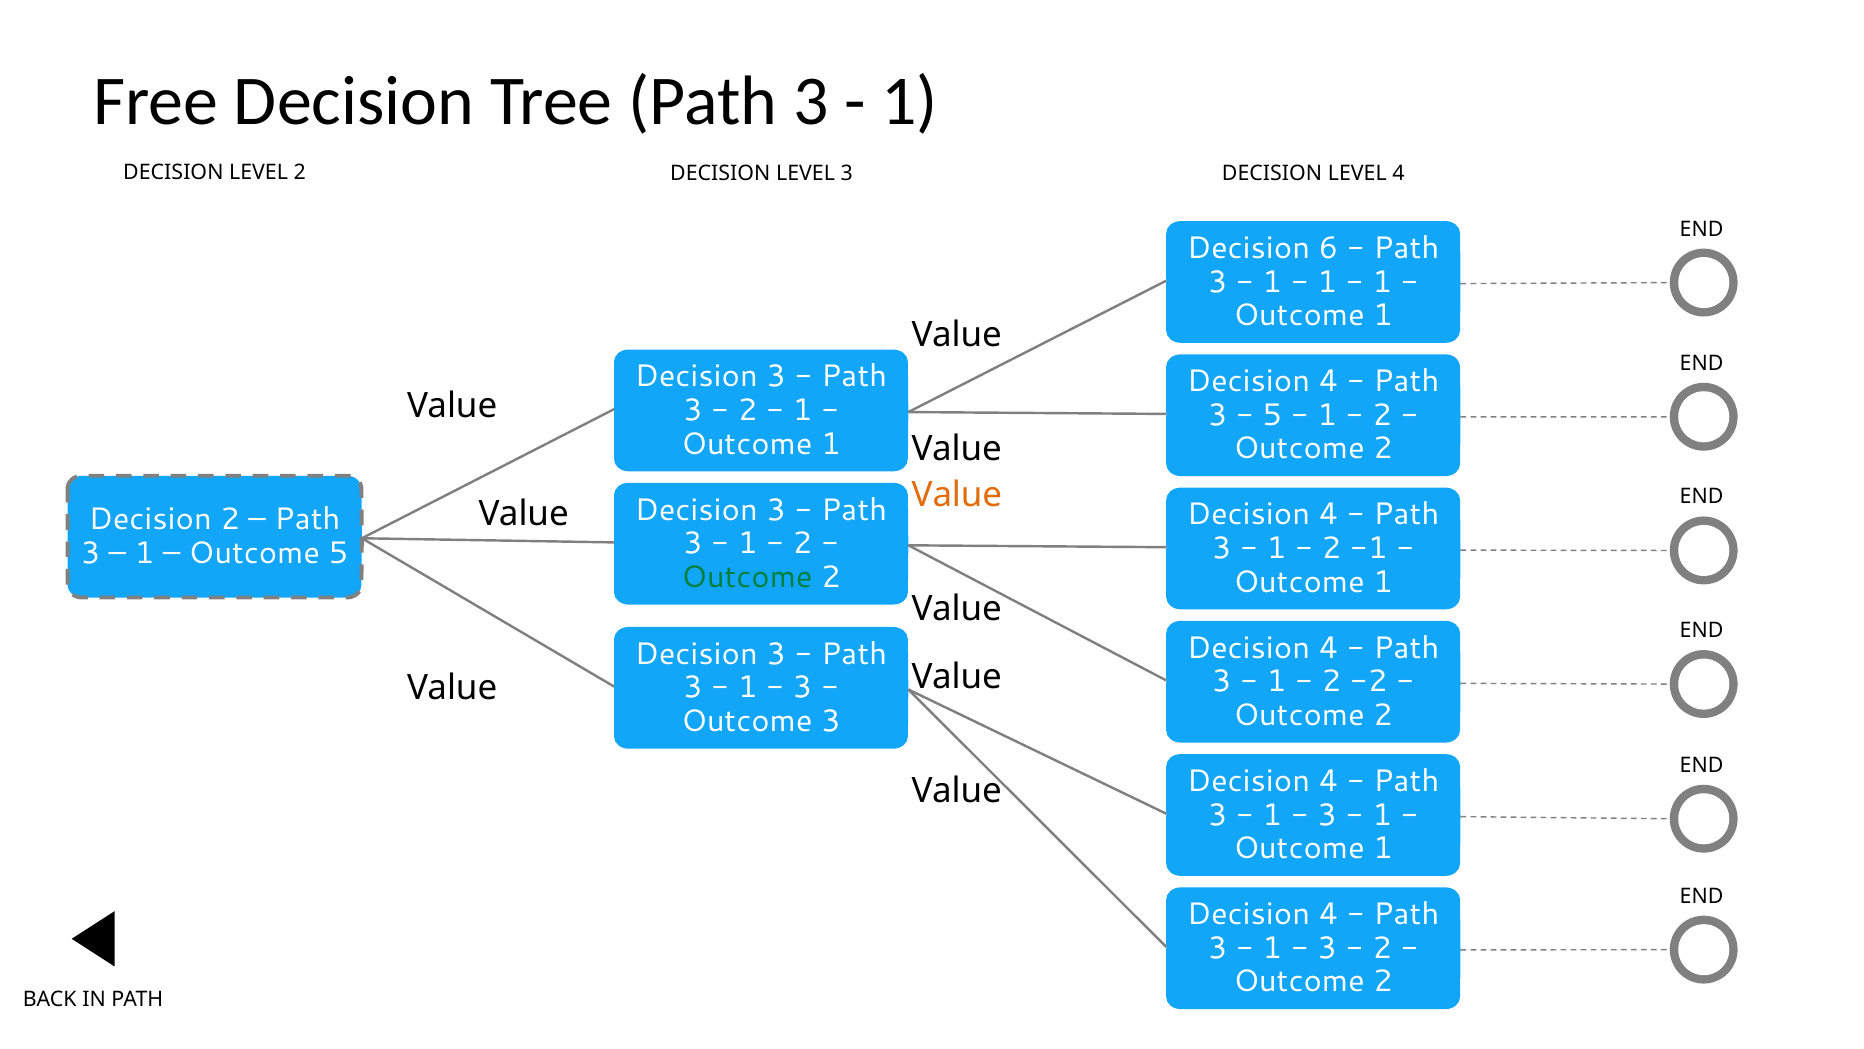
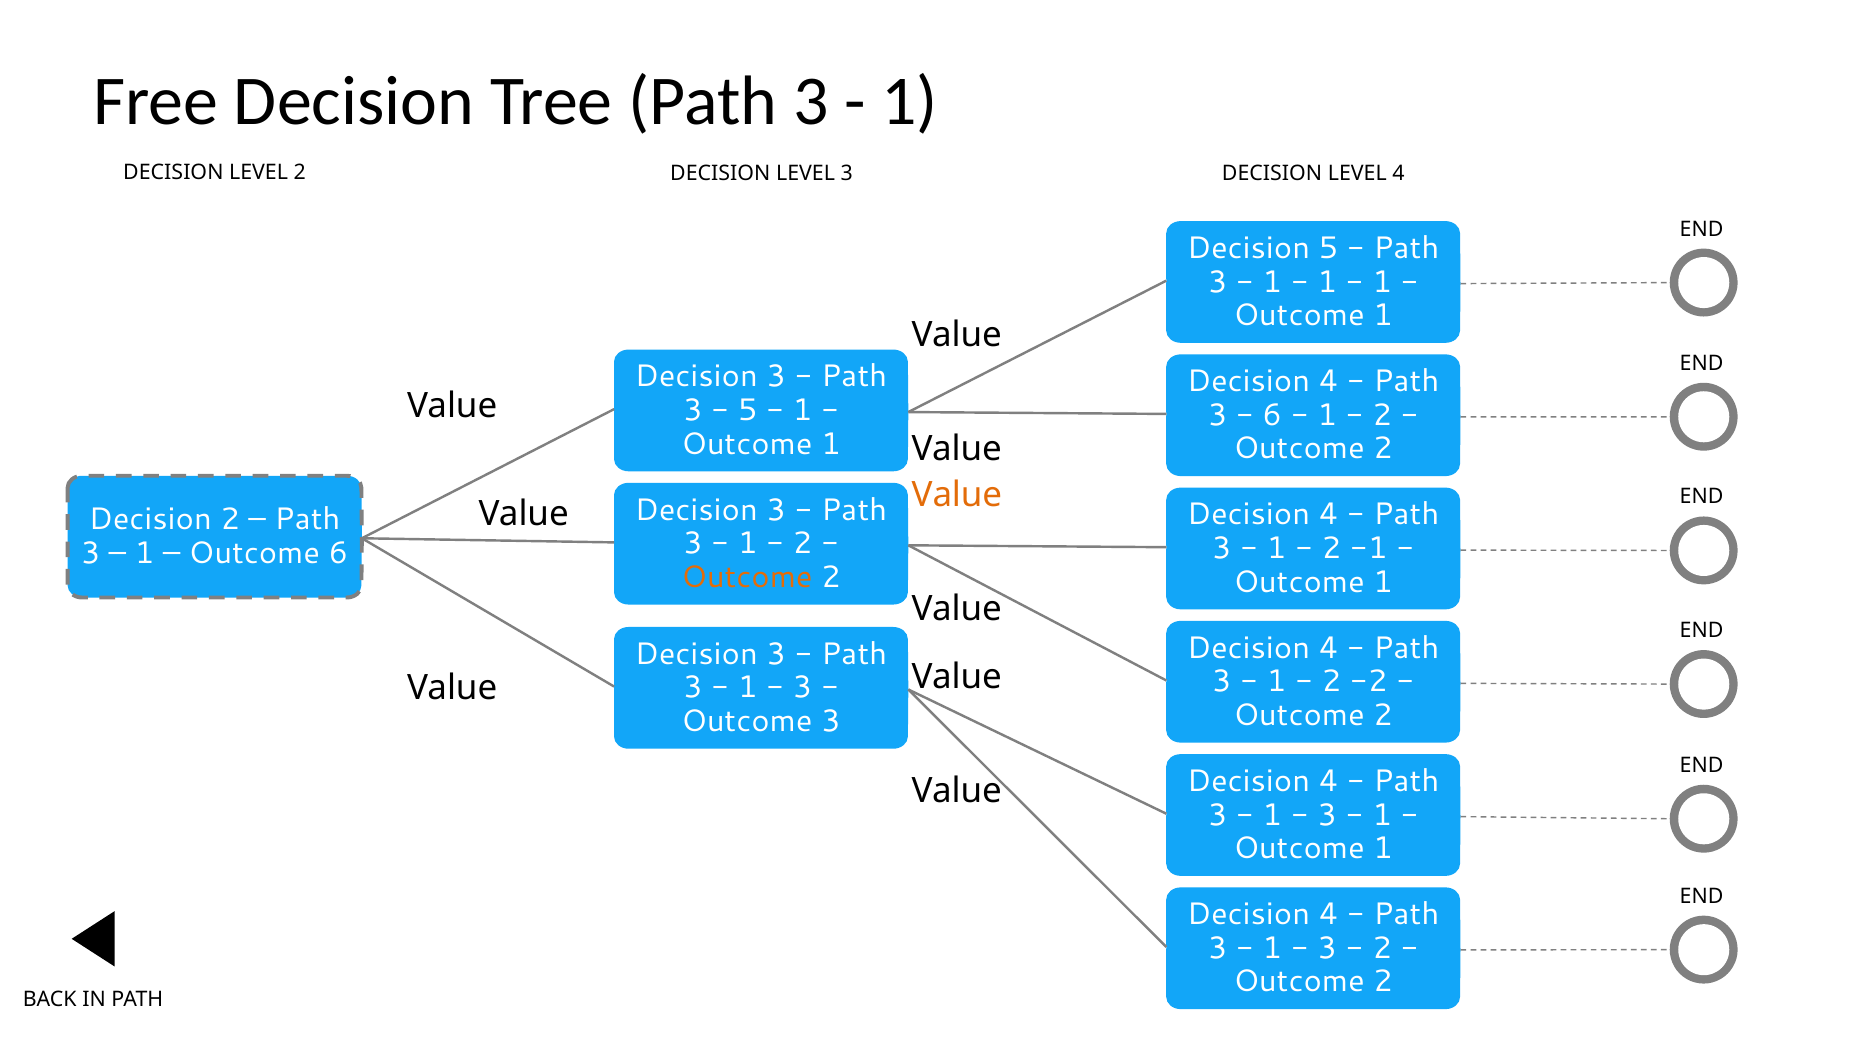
Decision 6: 6 -> 5
2 at (748, 410): 2 -> 5
5 at (1272, 415): 5 -> 6
Outcome 5: 5 -> 6
Outcome at (747, 577) colour: green -> orange
